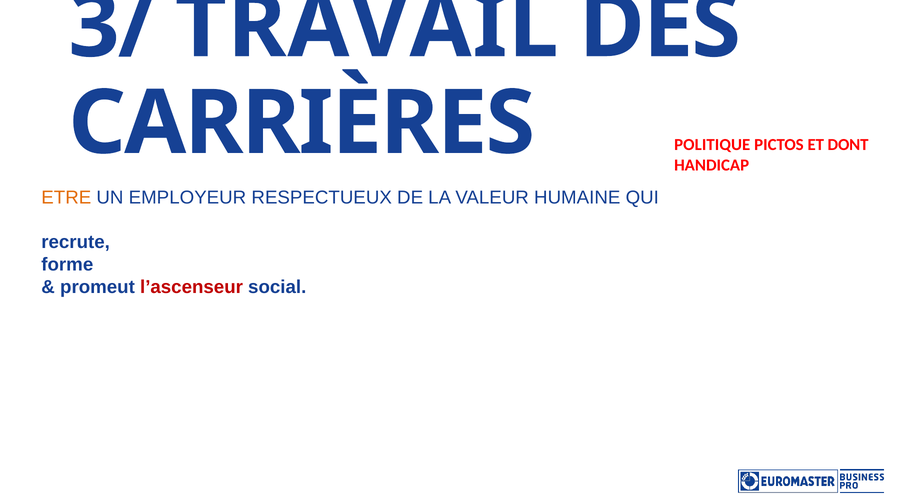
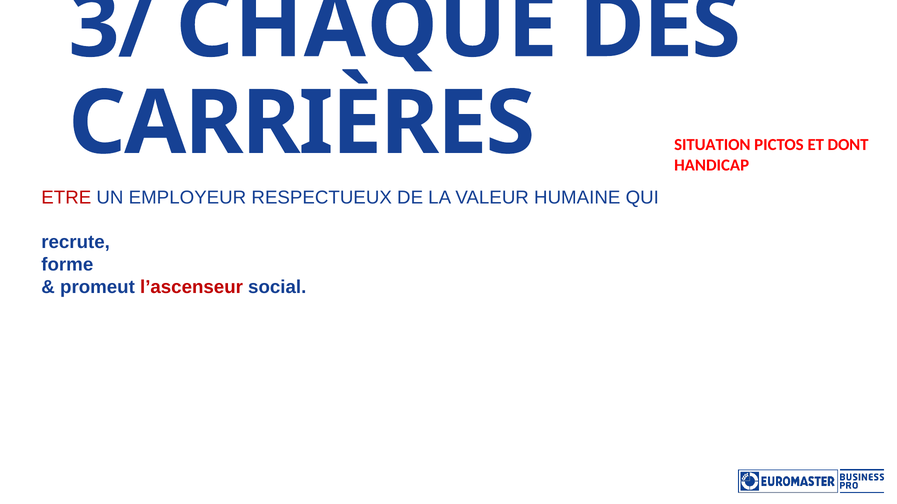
TRAVAIL: TRAVAIL -> CHAQUE
POLITIQUE: POLITIQUE -> SITUATION
ETRE colour: orange -> red
